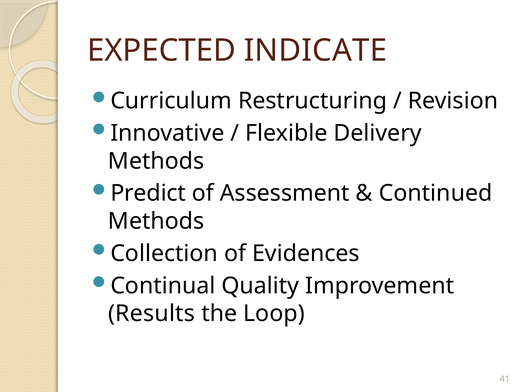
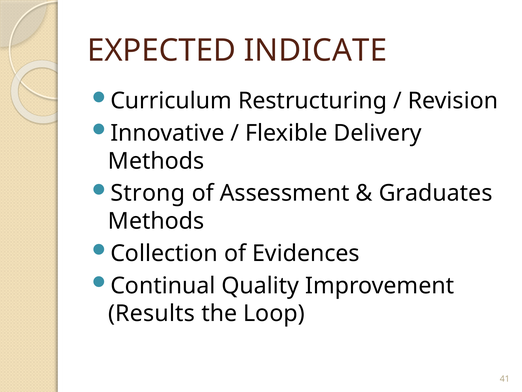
Predict: Predict -> Strong
Continued: Continued -> Graduates
